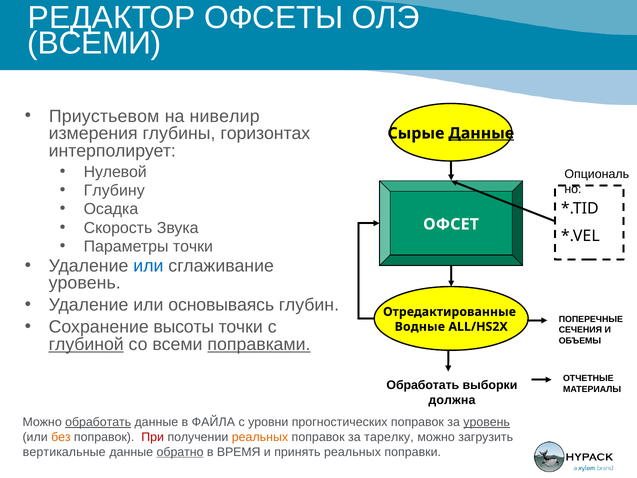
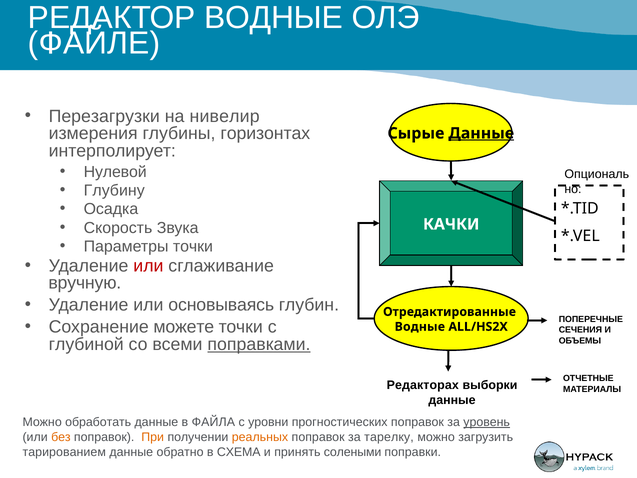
РЕДАКТОР ОФСЕТЫ: ОФСЕТЫ -> ВОДНЫЕ
ВСЕМИ at (94, 43): ВСЕМИ -> ФАЙЛЕ
Приустьевом: Приустьевом -> Перезагрузки
ОФСЕТ: ОФСЕТ -> КАЧКИ
или at (148, 266) colour: blue -> red
уровень at (85, 283): уровень -> вручную
высоты: высоты -> можете
глубиной underline: present -> none
Обработать at (423, 385): Обработать -> Редакторах
должна at (452, 400): должна -> данные
обработать at (98, 422) underline: present -> none
При colour: red -> orange
вертикальные: вертикальные -> тарированием
обратно underline: present -> none
ВРЕМЯ: ВРЕМЯ -> СХЕМА
принять реальных: реальных -> солеными
